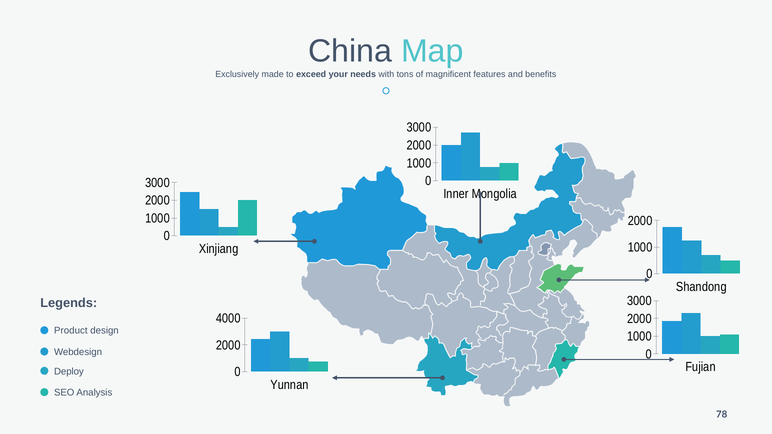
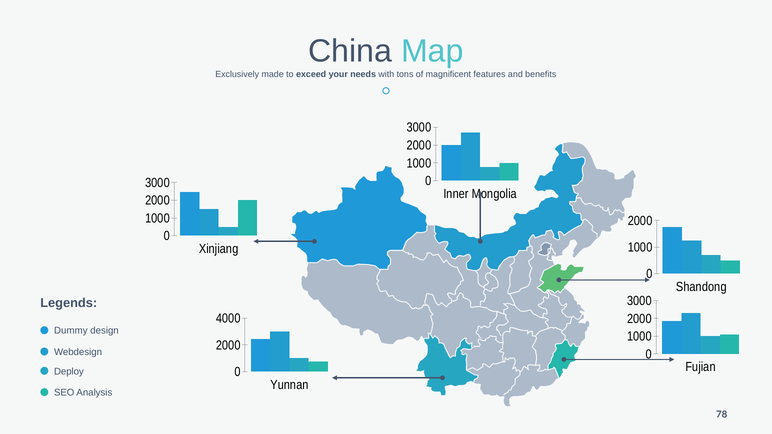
Product: Product -> Dummy
